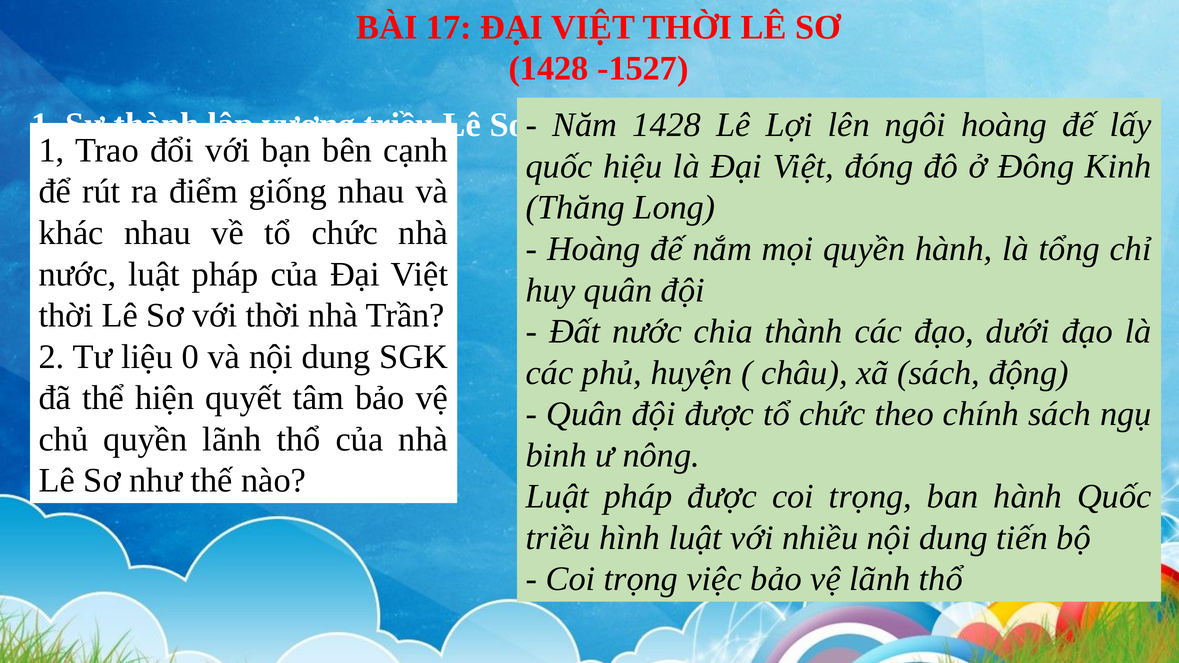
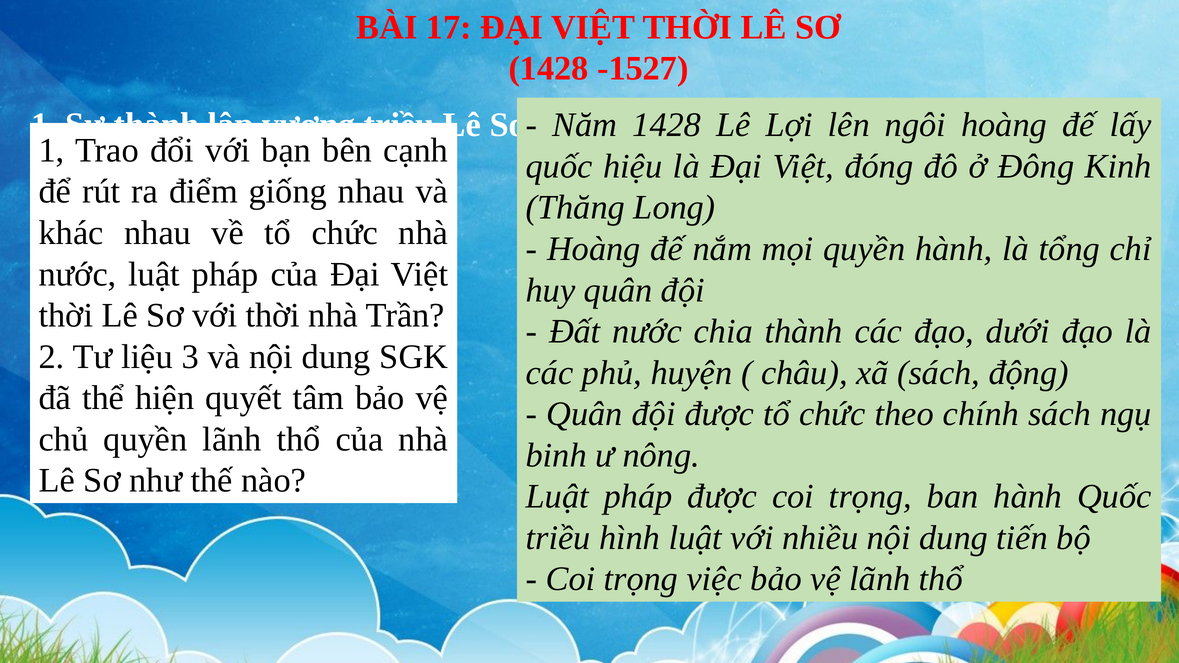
0: 0 -> 3
